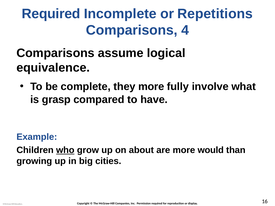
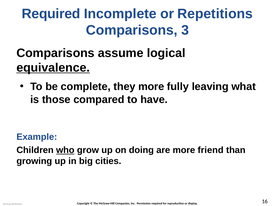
4: 4 -> 3
equivalence underline: none -> present
involve: involve -> leaving
grasp: grasp -> those
about: about -> doing
would: would -> friend
